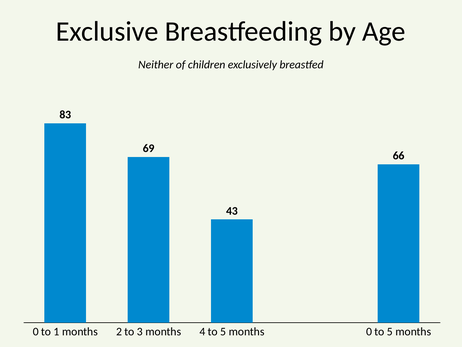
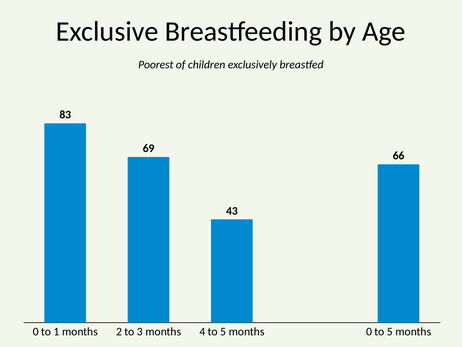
Neither: Neither -> Poorest
